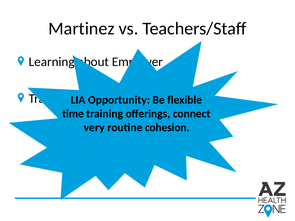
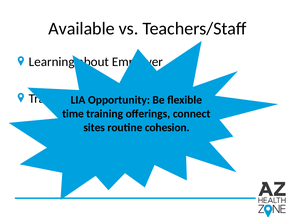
Martinez: Martinez -> Available
very: very -> sites
